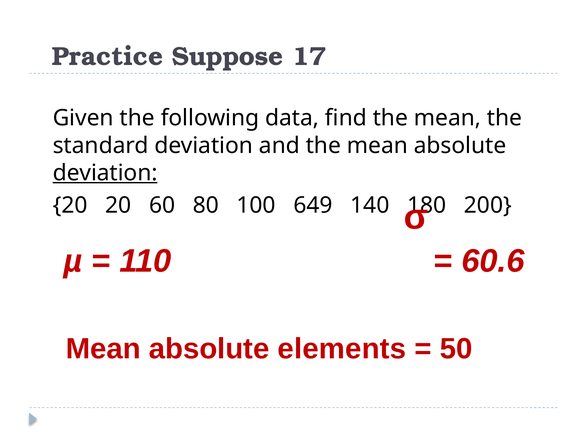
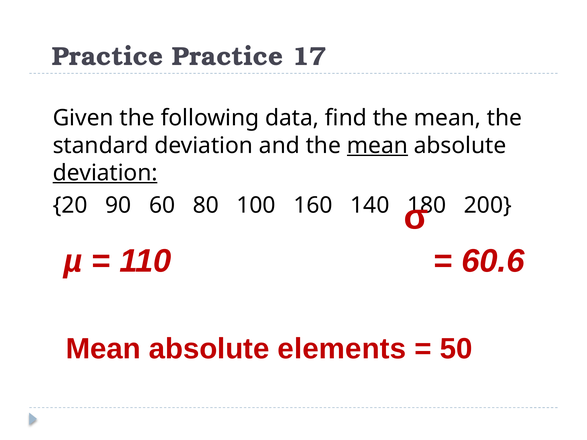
Practice Suppose: Suppose -> Practice
mean at (377, 146) underline: none -> present
20 20: 20 -> 90
649: 649 -> 160
